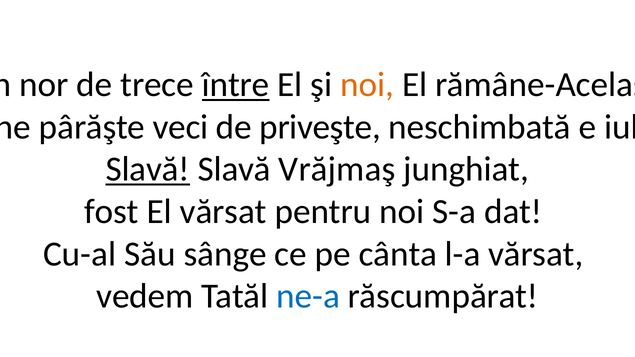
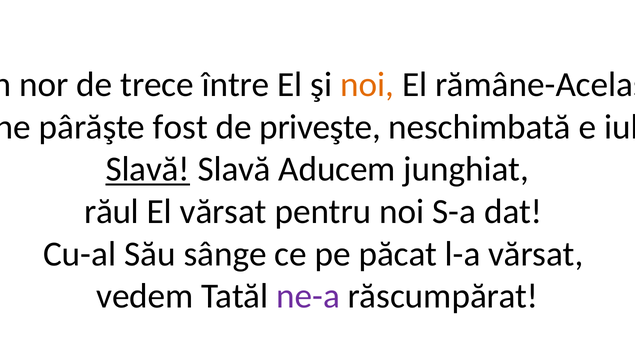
între underline: present -> none
veci: veci -> fost
Vrăjmaş: Vrăjmaş -> Aducem
fost: fost -> răul
cânta: cânta -> păcat
ne-a colour: blue -> purple
